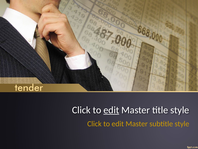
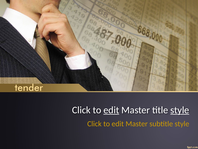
style at (180, 110) underline: none -> present
